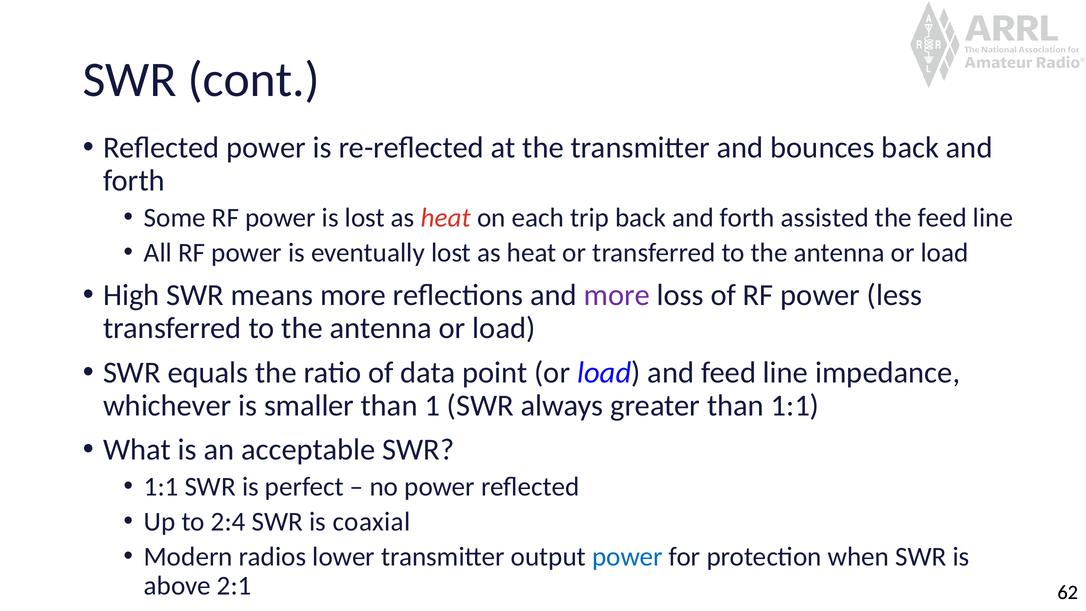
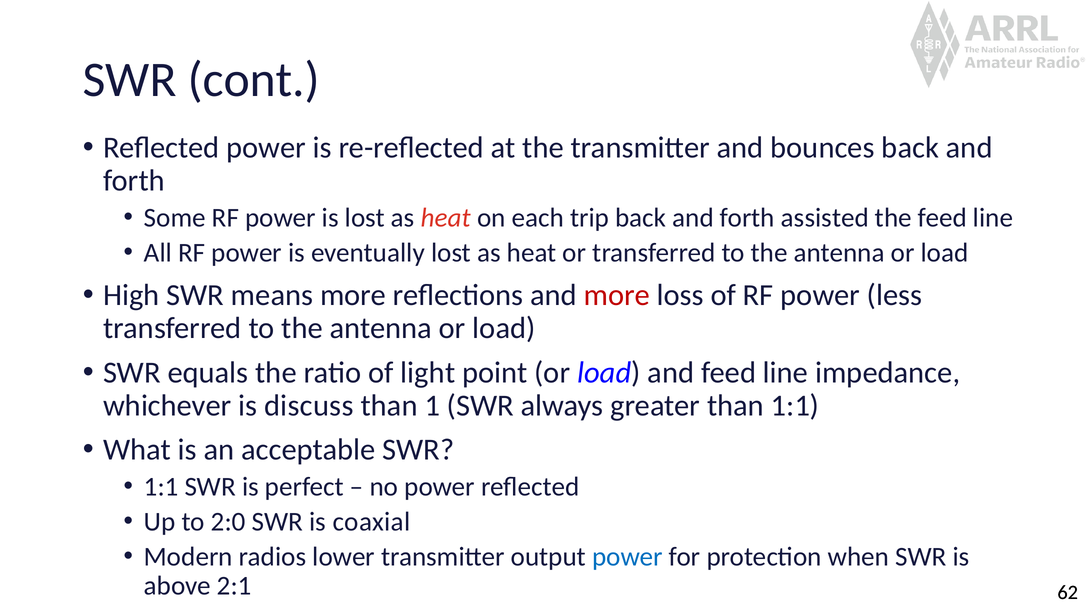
more at (617, 295) colour: purple -> red
data: data -> light
smaller: smaller -> discuss
2:4: 2:4 -> 2:0
